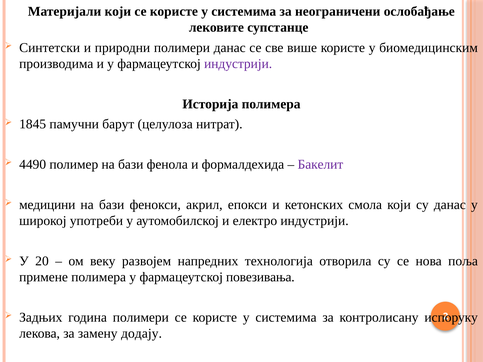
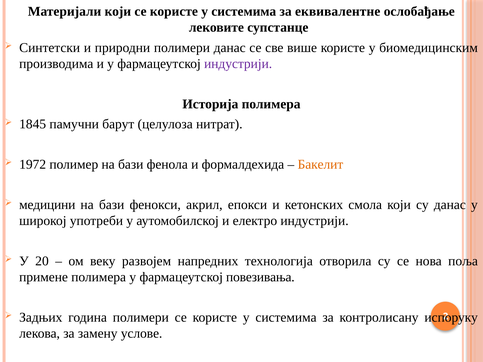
неограничени: неограничени -> еквивалентне
4490: 4490 -> 1972
Бакелит colour: purple -> orange
додају: додају -> услове
